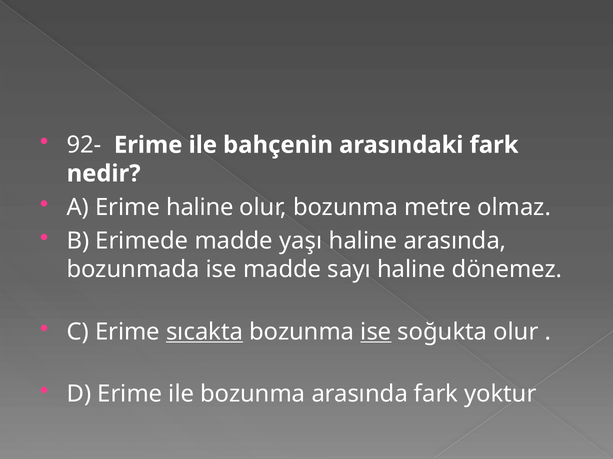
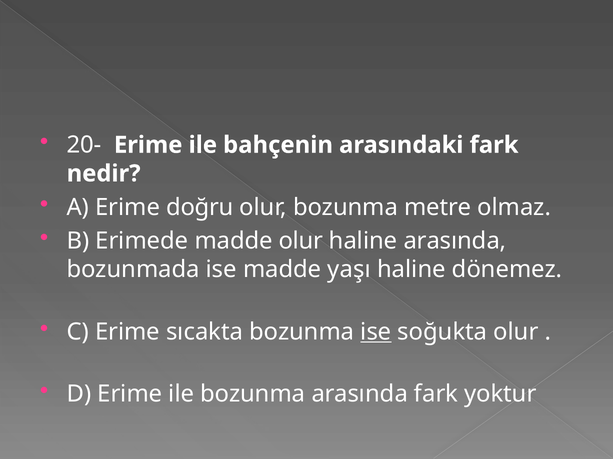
92-: 92- -> 20-
Erime haline: haline -> doğru
madde yaşı: yaşı -> olur
sayı: sayı -> yaşı
sıcakta underline: present -> none
